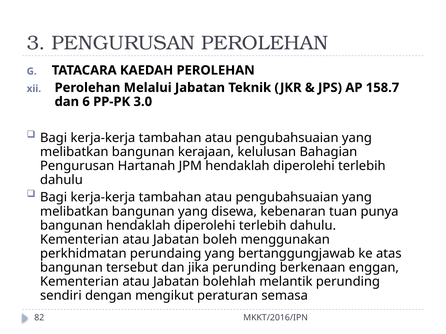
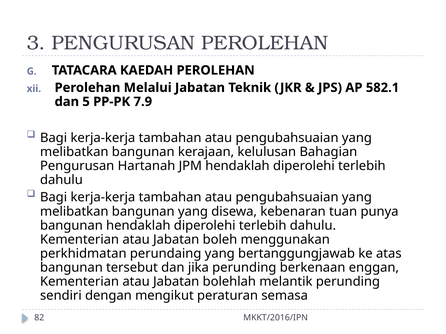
158.7: 158.7 -> 582.1
6: 6 -> 5
3.0: 3.0 -> 7.9
